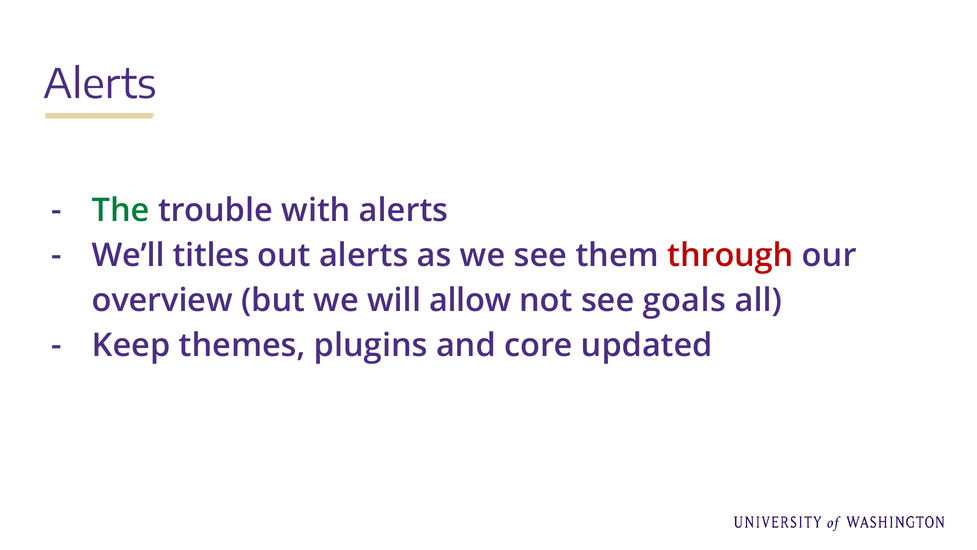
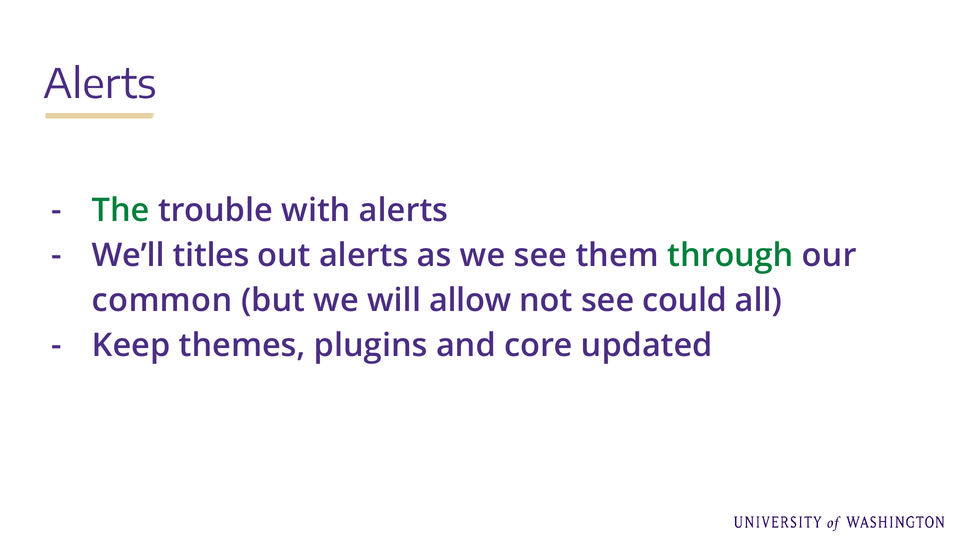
through colour: red -> green
overview: overview -> common
goals: goals -> could
